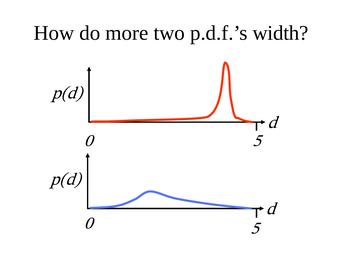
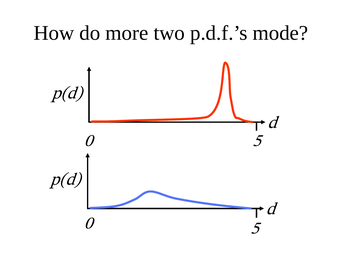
width: width -> mode
